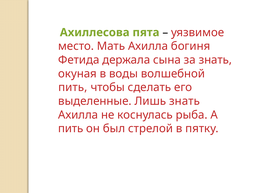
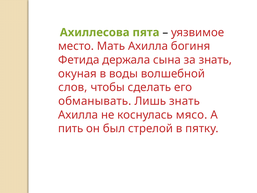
пить at (73, 87): пить -> слов
выделенные: выделенные -> обманывать
рыба: рыба -> мясо
